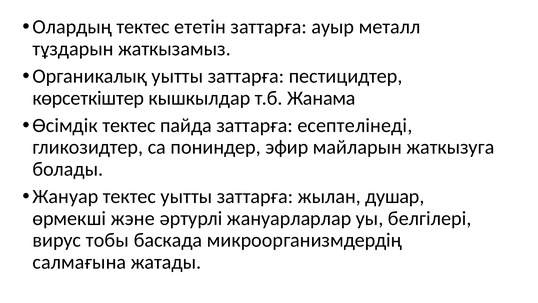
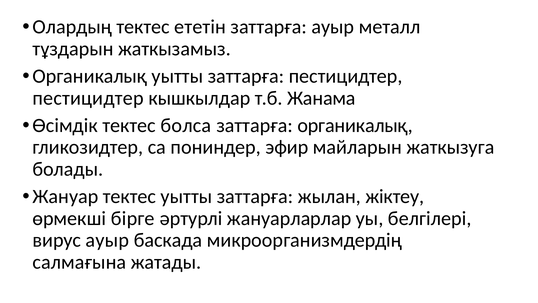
көрсеткіштер at (88, 98): көрсеткіштер -> пестицидтер
пайда: пайда -> болса
есептелінеді: есептелінеді -> opганикалық
душар: душар -> жіктеу
жэне: жэне -> бірге
вирус тобы: тобы -> ауыр
